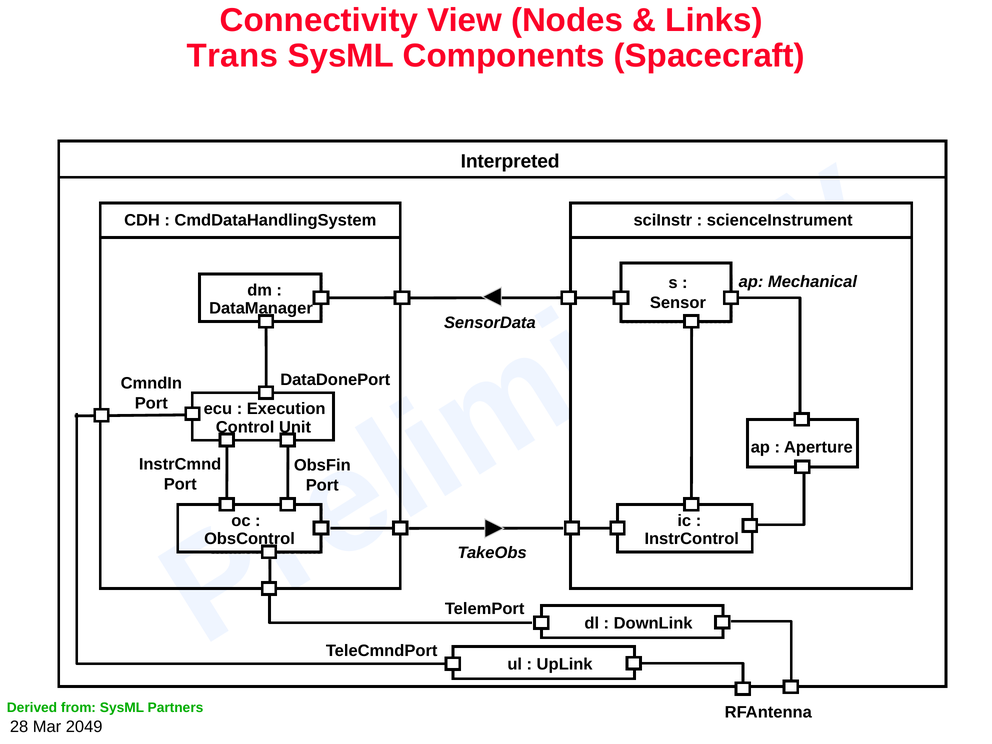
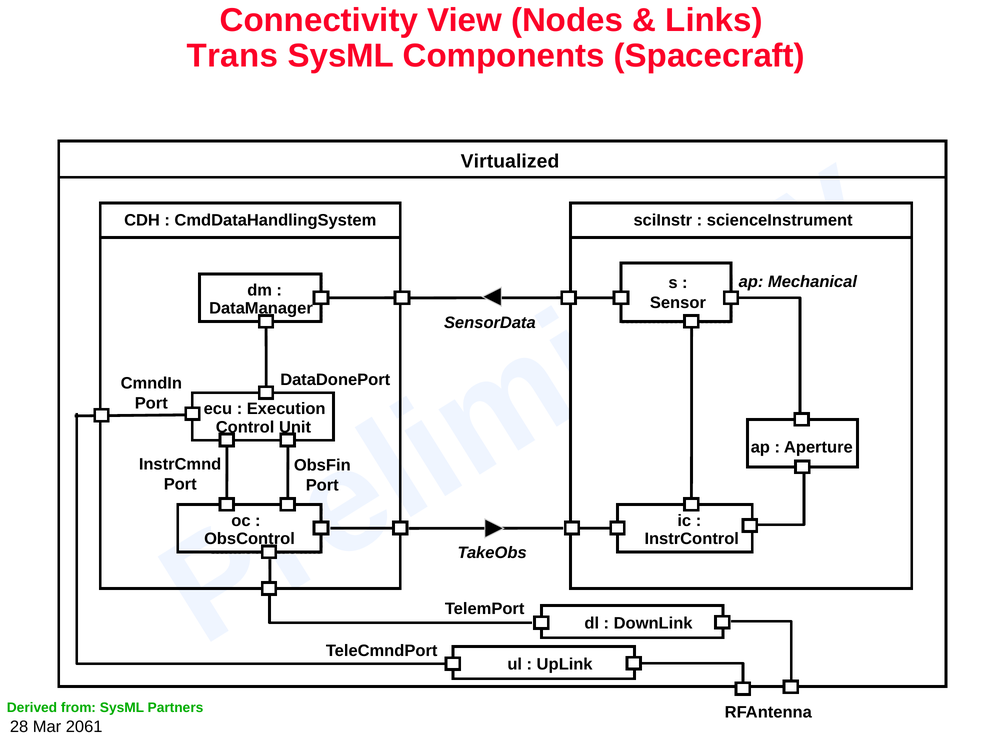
Interpreted: Interpreted -> Virtualized
2049: 2049 -> 2061
